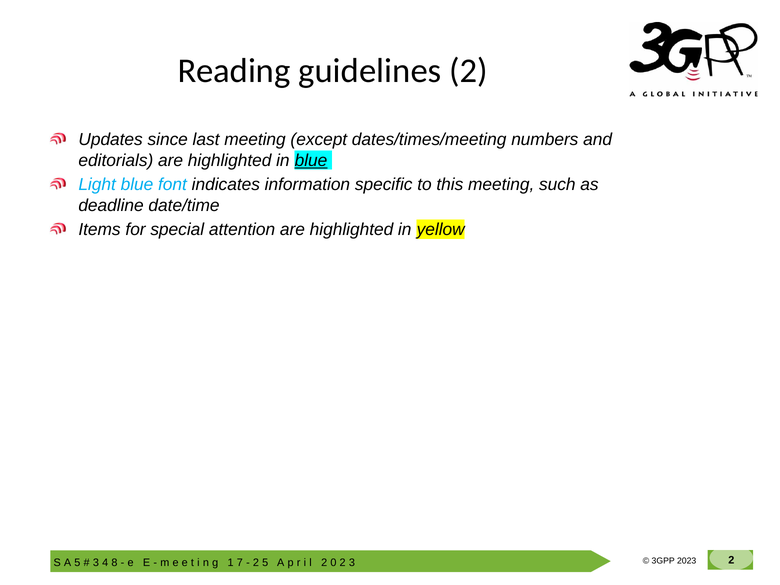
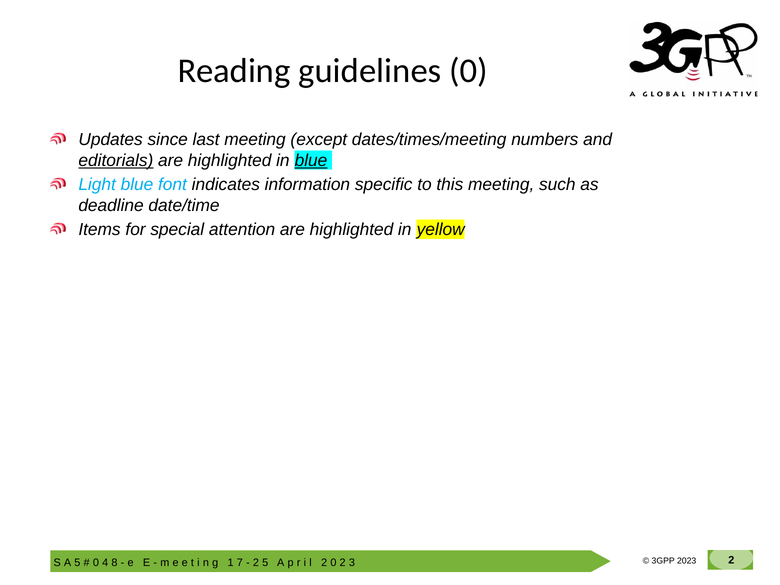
guidelines 2: 2 -> 0
editorials underline: none -> present
3 at (96, 562): 3 -> 0
